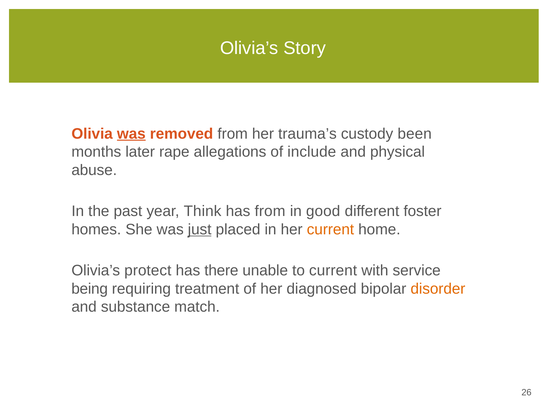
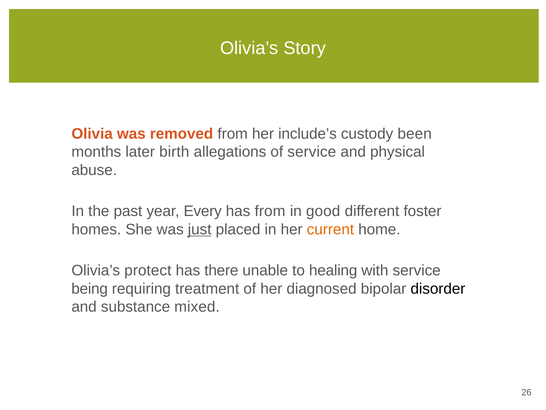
was at (131, 134) underline: present -> none
trauma’s: trauma’s -> include’s
rape: rape -> birth
of include: include -> service
Think: Think -> Every
to current: current -> healing
disorder colour: orange -> black
match: match -> mixed
